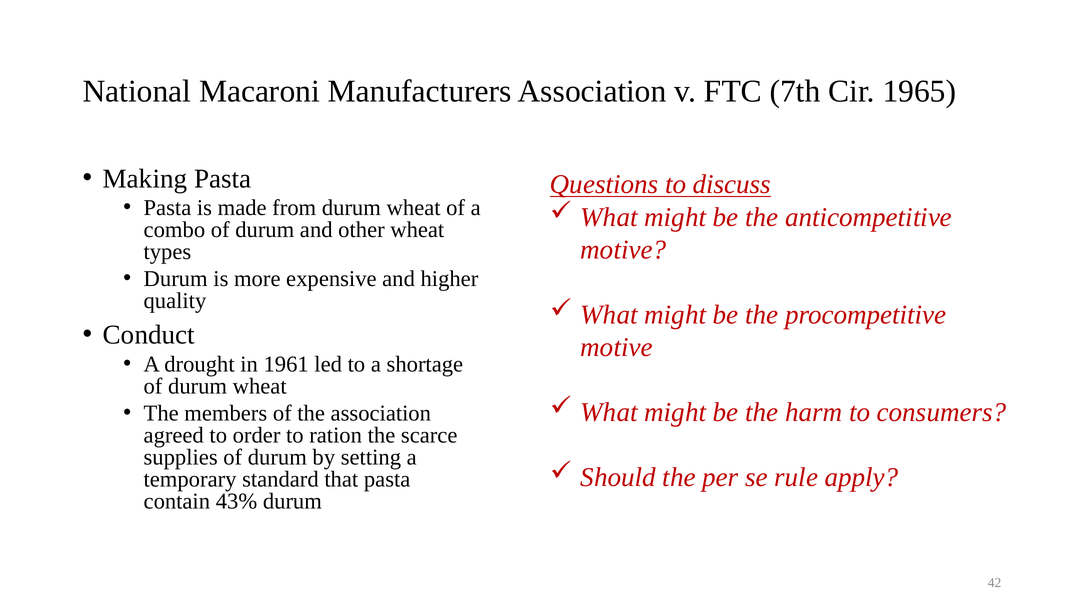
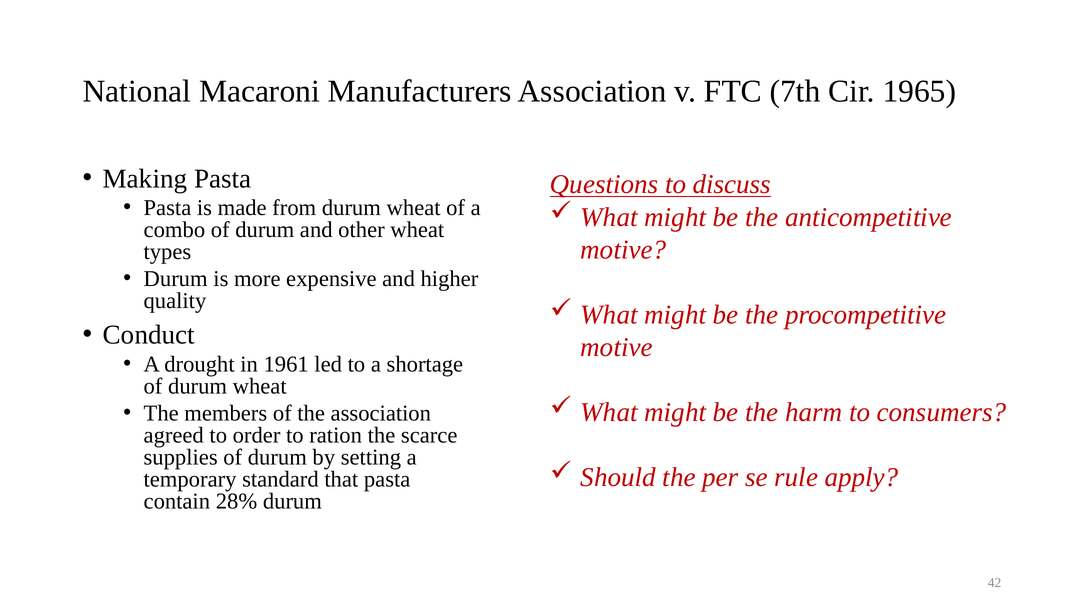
43%: 43% -> 28%
